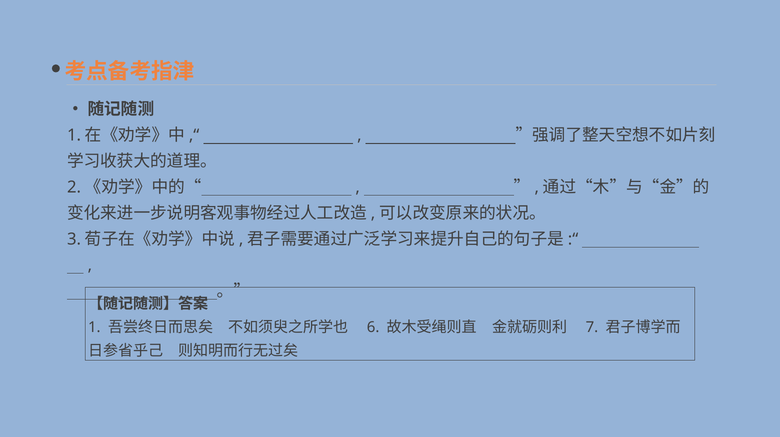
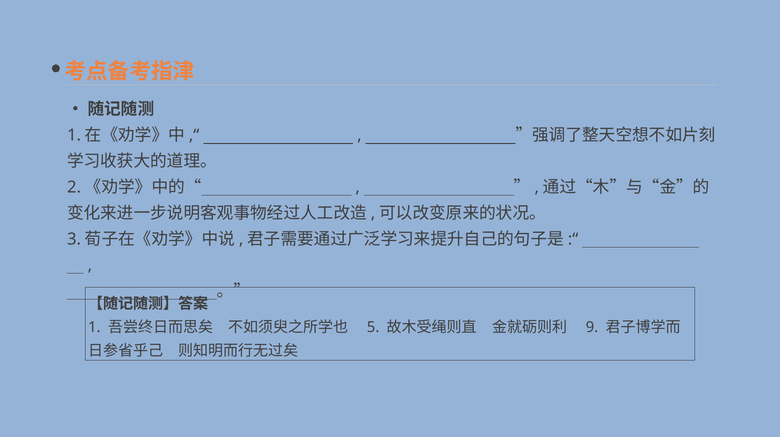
6: 6 -> 5
7: 7 -> 9
